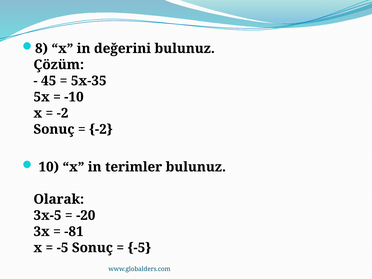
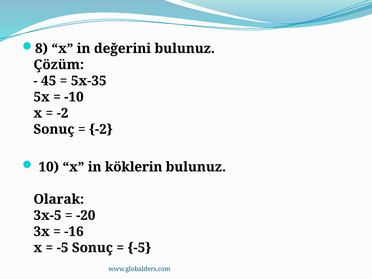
terimler: terimler -> köklerin
-81: -81 -> -16
